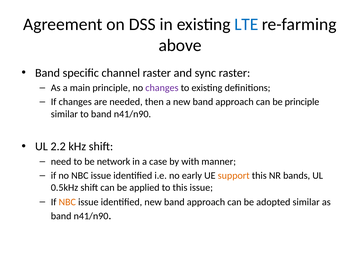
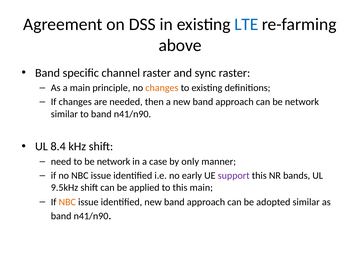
changes at (162, 88) colour: purple -> orange
can be principle: principle -> network
2.2: 2.2 -> 8.4
with: with -> only
support colour: orange -> purple
0.5kHz: 0.5kHz -> 9.5kHz
this issue: issue -> main
